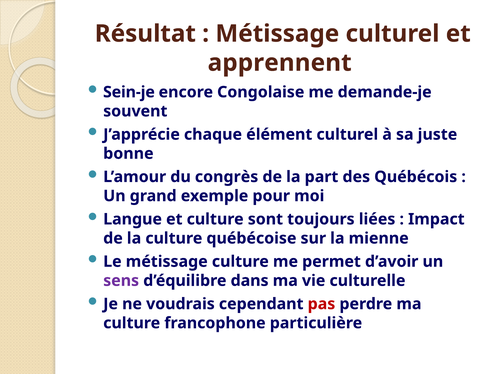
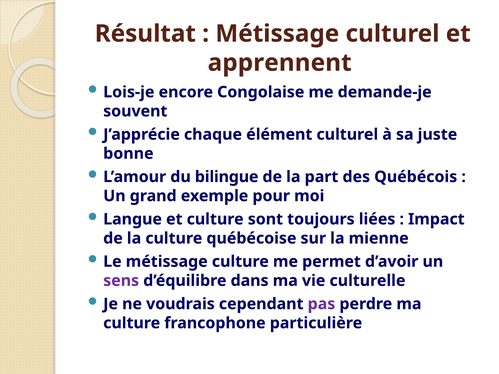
Sein-je: Sein-je -> Lois-je
congrès: congrès -> bilingue
pas colour: red -> purple
